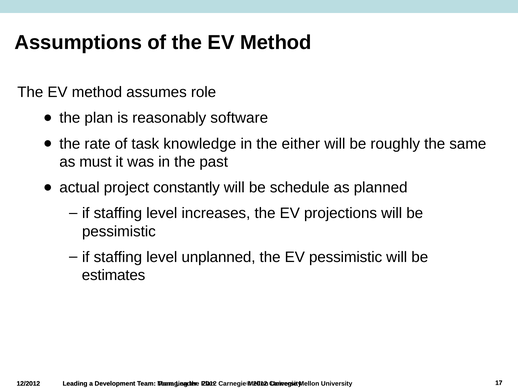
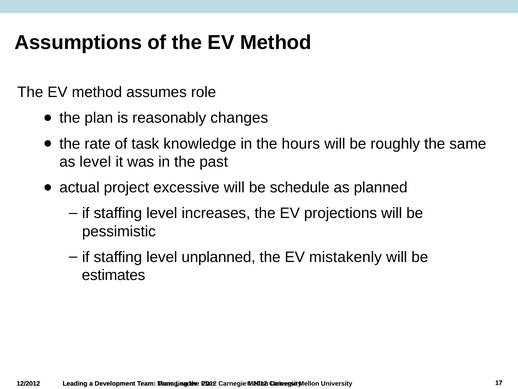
software: software -> changes
either: either -> hours
as must: must -> level
constantly: constantly -> excessive
EV pessimistic: pessimistic -> mistakenly
